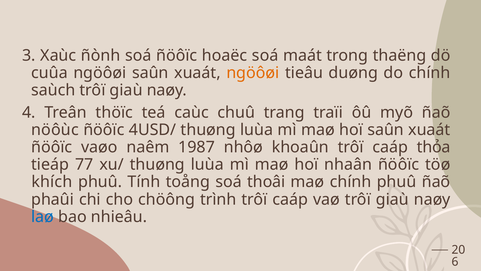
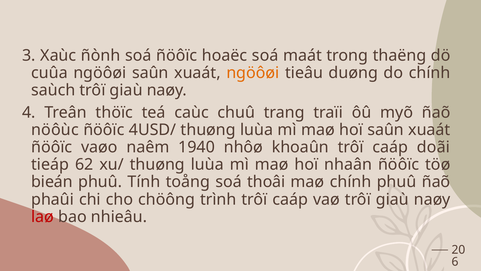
1987: 1987 -> 1940
thỏa: thỏa -> doãi
77: 77 -> 62
khích: khích -> bieán
laø colour: blue -> red
